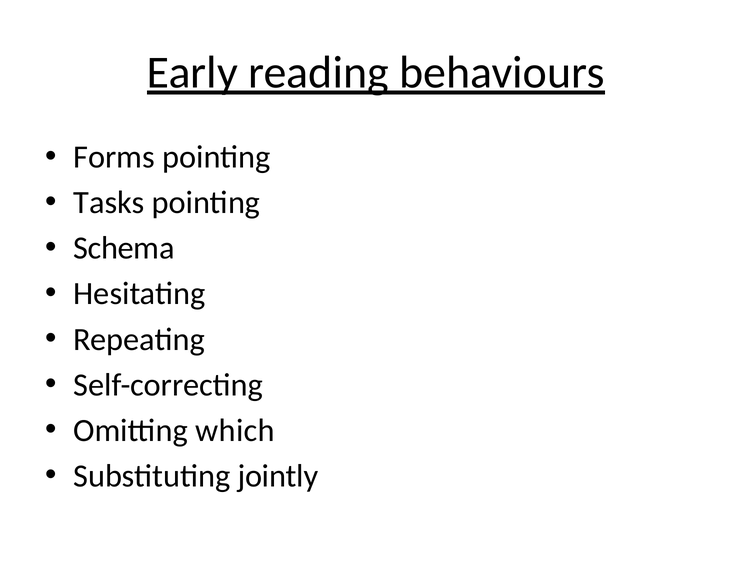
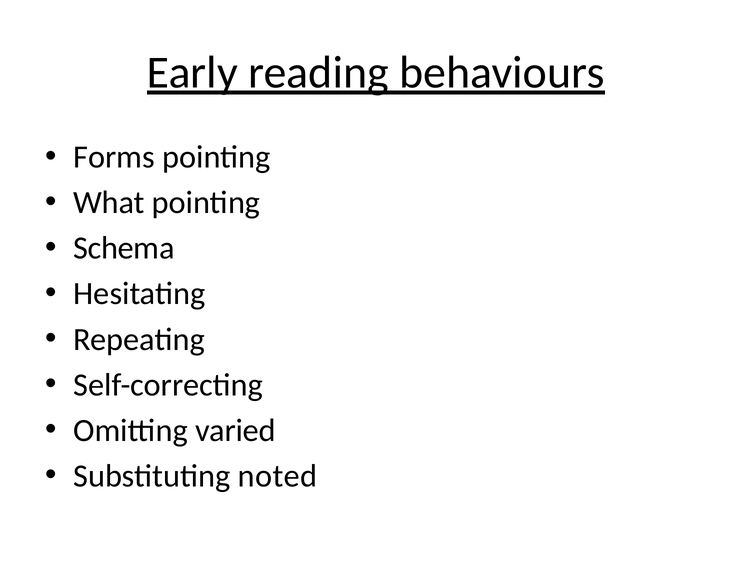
Tasks: Tasks -> What
which: which -> varied
jointly: jointly -> noted
